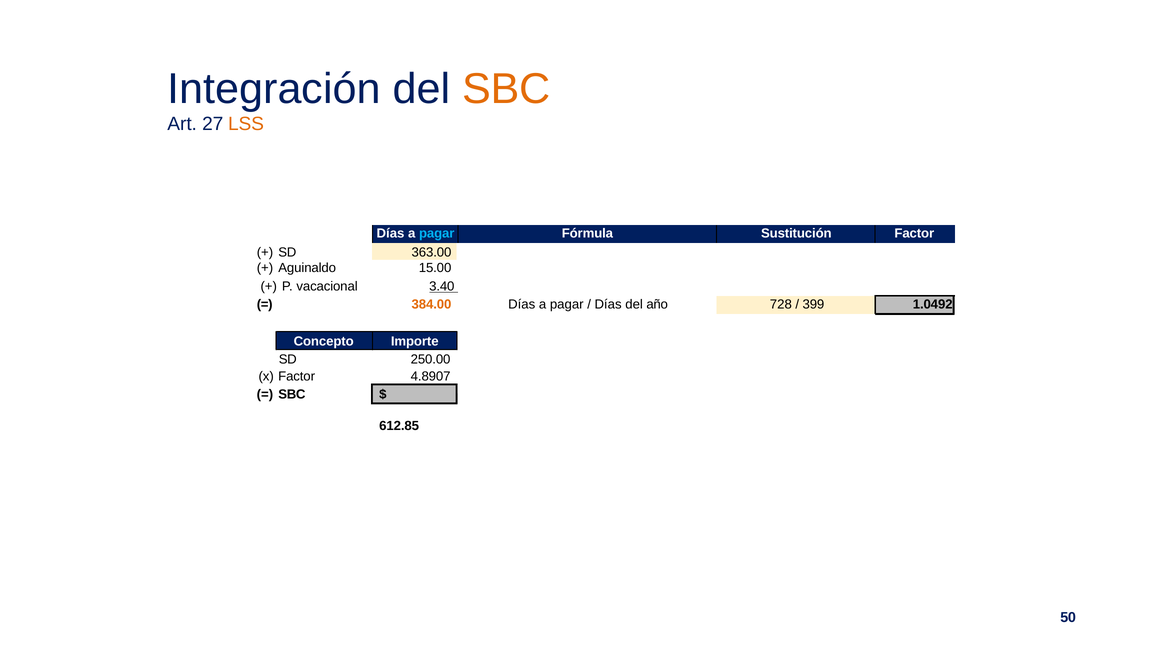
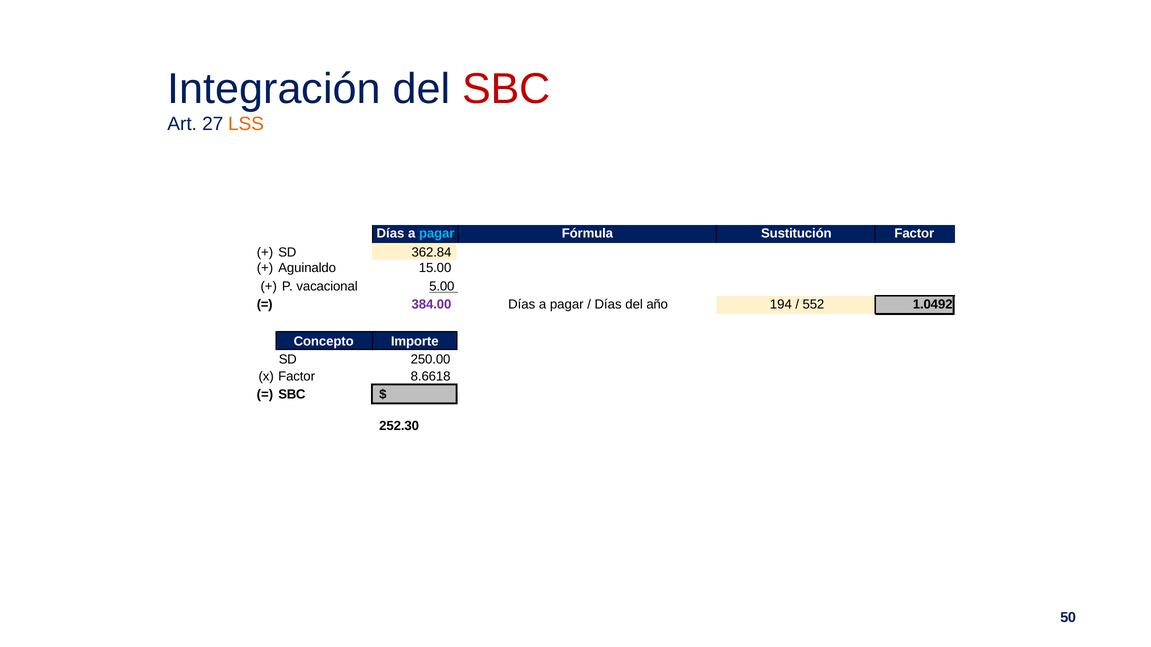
SBC at (506, 89) colour: orange -> red
363.00: 363.00 -> 362.84
3.40: 3.40 -> 5.00
384.00 colour: orange -> purple
728: 728 -> 194
399: 399 -> 552
4.8907: 4.8907 -> 8.6618
612.85: 612.85 -> 252.30
